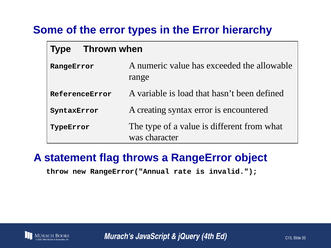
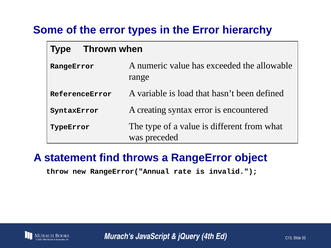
character: character -> preceded
flag: flag -> find
